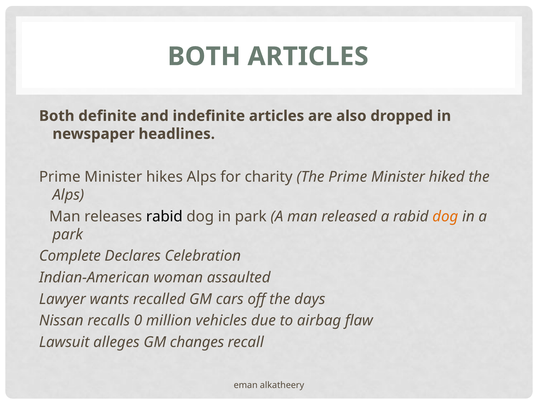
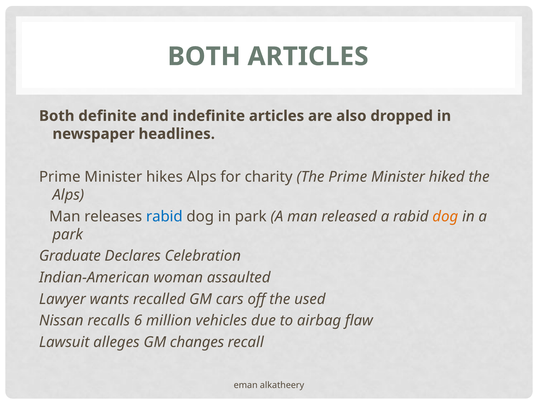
rabid at (164, 216) colour: black -> blue
Complete: Complete -> Graduate
days: days -> used
0: 0 -> 6
